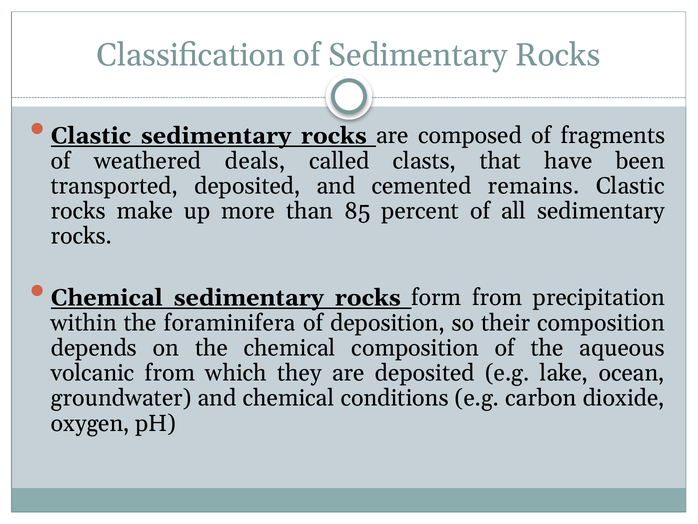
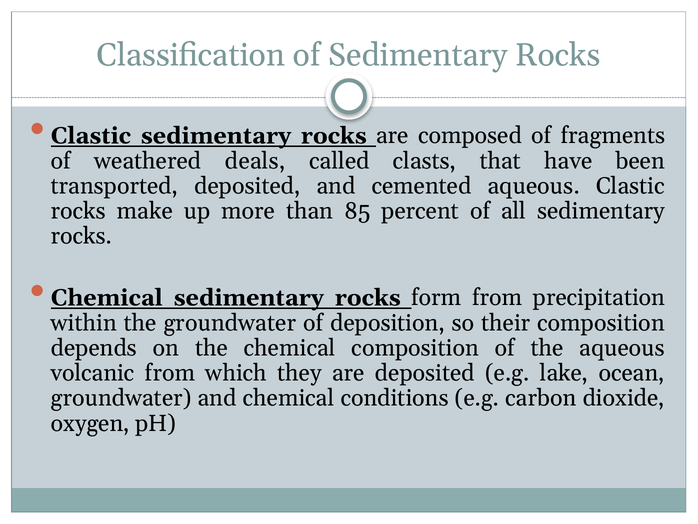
cemented remains: remains -> aqueous
the foraminifera: foraminifera -> groundwater
